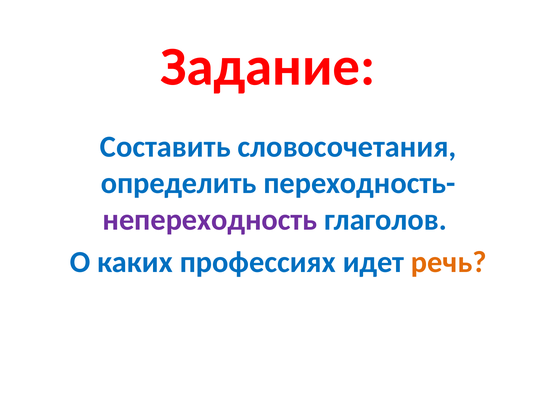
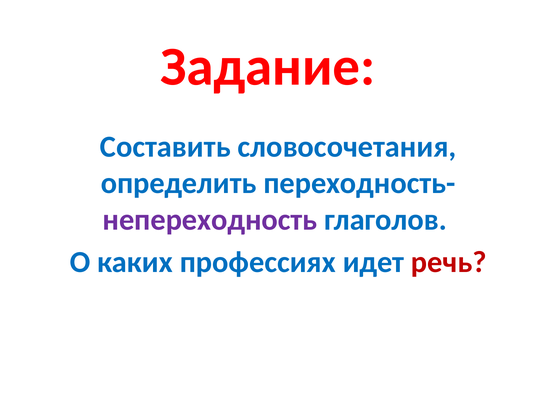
речь colour: orange -> red
